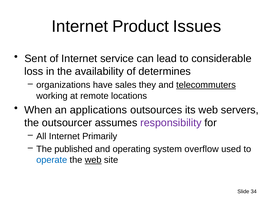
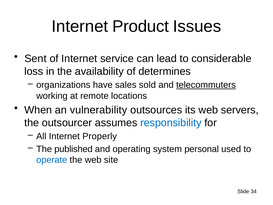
they: they -> sold
applications: applications -> vulnerability
responsibility colour: purple -> blue
Primarily: Primarily -> Properly
overflow: overflow -> personal
web at (93, 160) underline: present -> none
